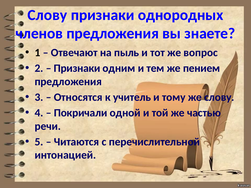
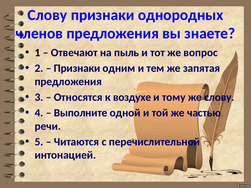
пением: пением -> запятая
учитель: учитель -> воздухе
Покричали: Покричали -> Выполните
